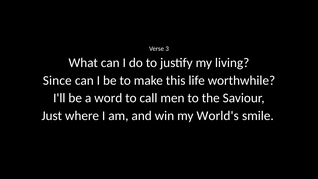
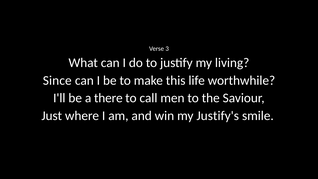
word: word -> there
World's: World's -> Justify's
